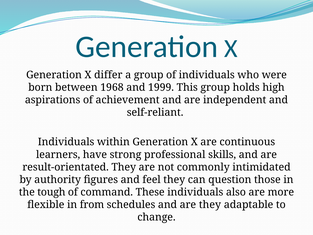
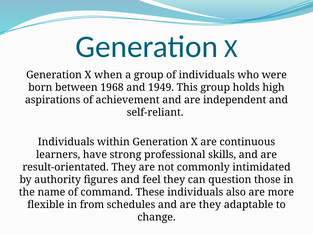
differ: differ -> when
1999: 1999 -> 1949
tough: tough -> name
